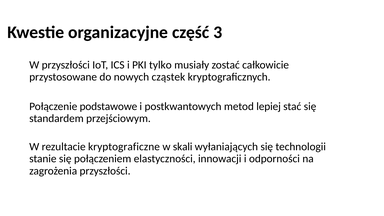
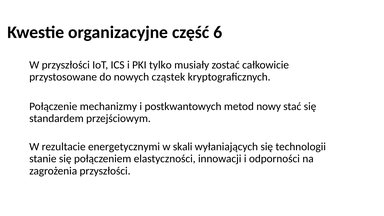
3: 3 -> 6
podstawowe: podstawowe -> mechanizmy
lepiej: lepiej -> nowy
kryptograficzne: kryptograficzne -> energetycznymi
